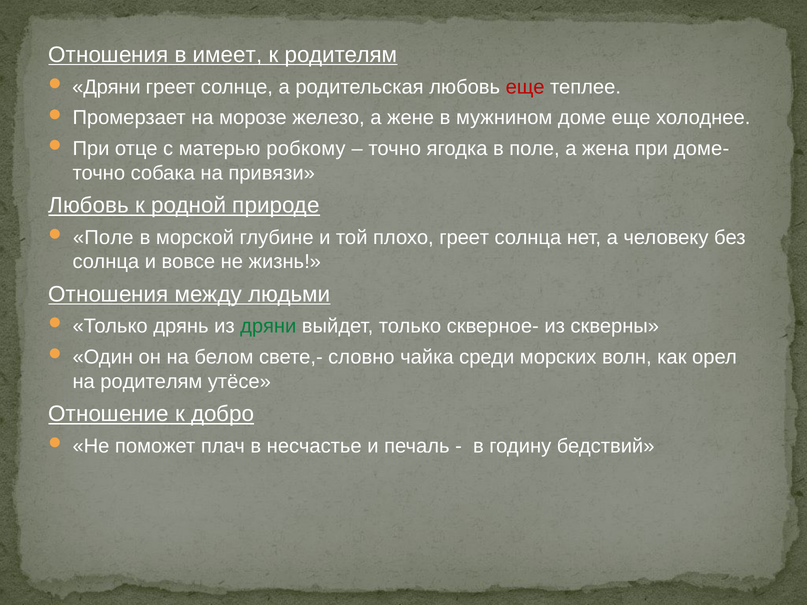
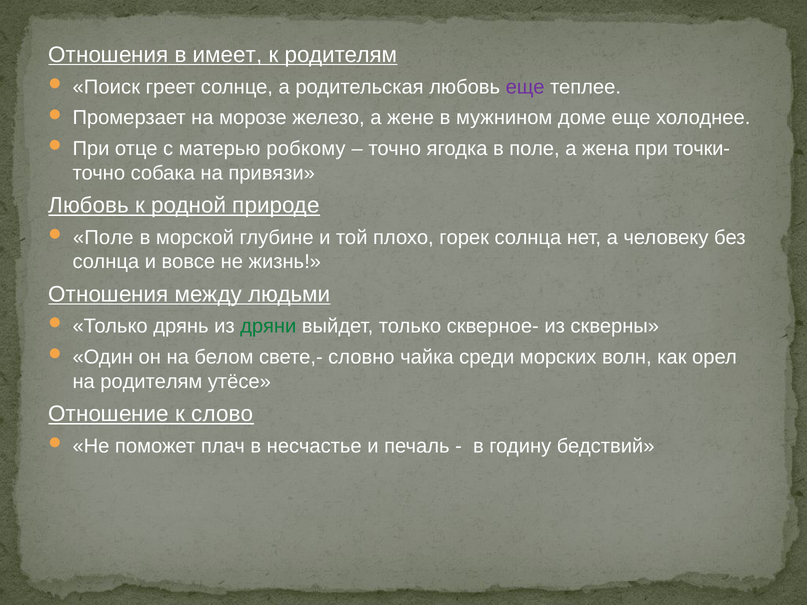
Дряни at (106, 87): Дряни -> Поиск
еще at (525, 87) colour: red -> purple
доме-: доме- -> точки-
плохо греет: греет -> горек
добро: добро -> слово
